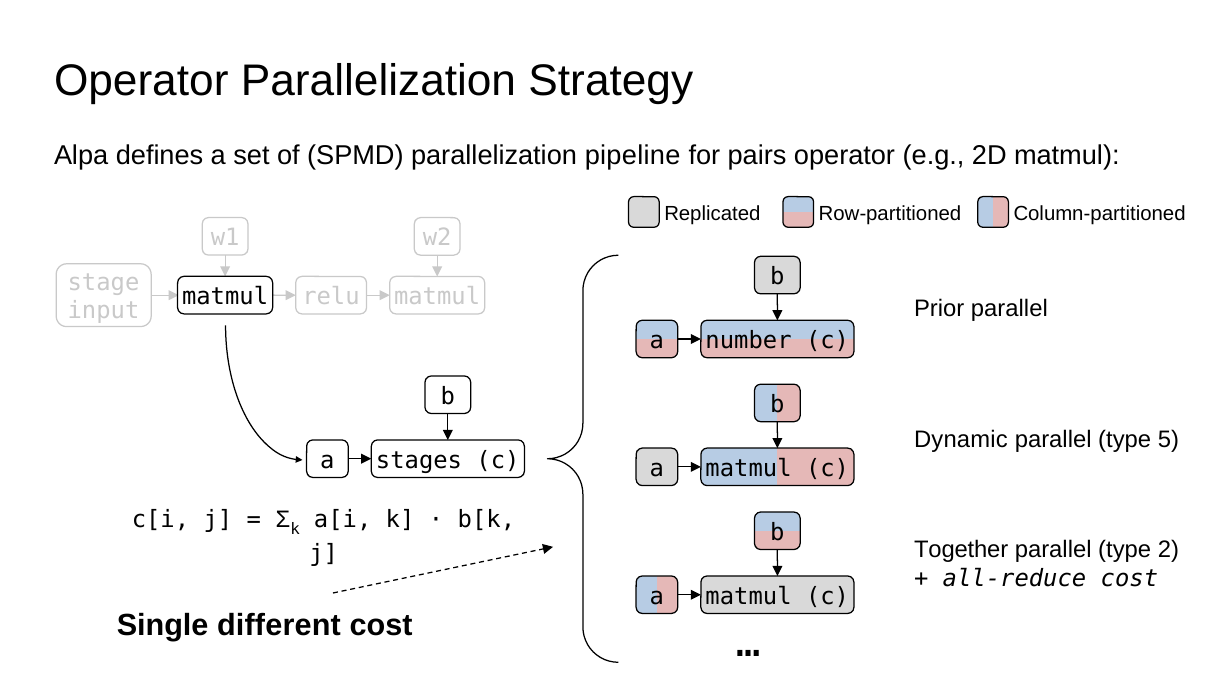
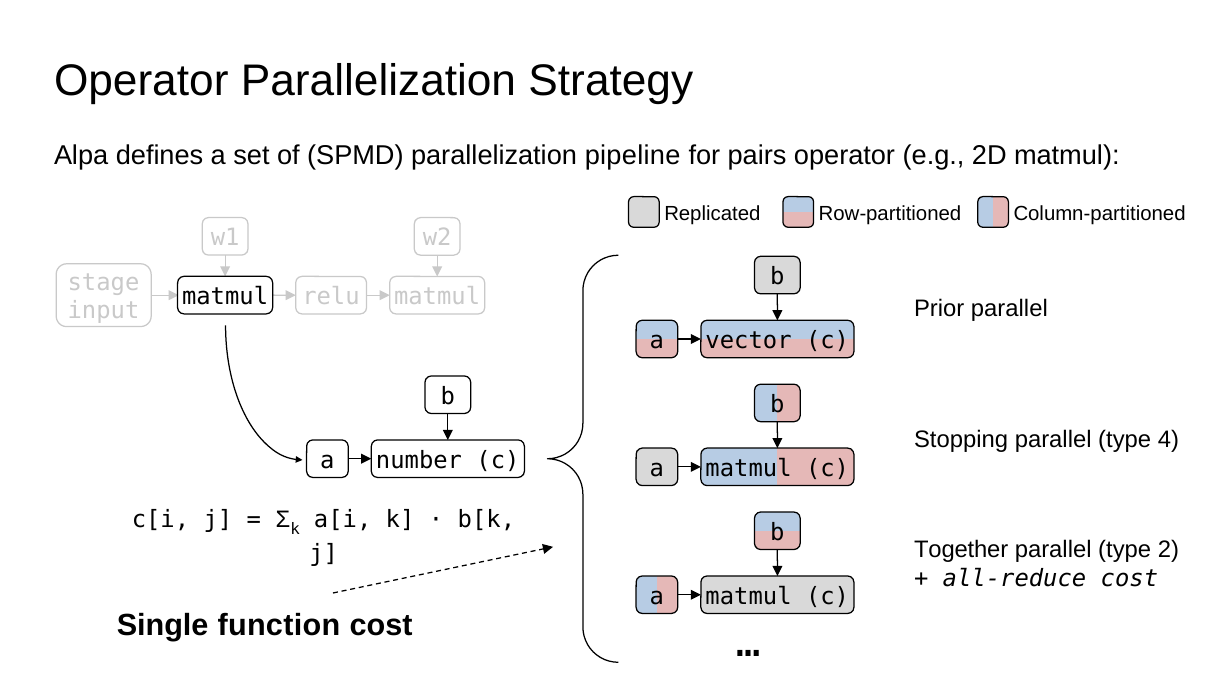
number: number -> vector
Dynamic: Dynamic -> Stopping
5: 5 -> 4
stages: stages -> number
different: different -> function
